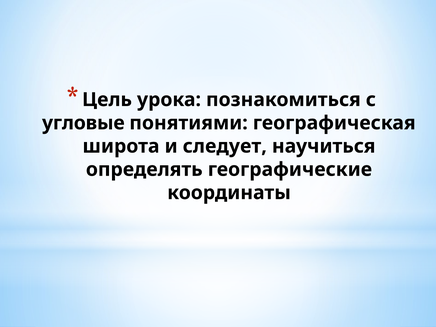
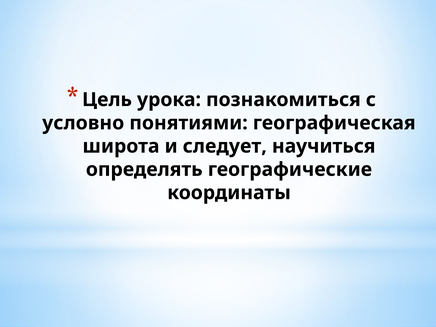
угловые: угловые -> условно
